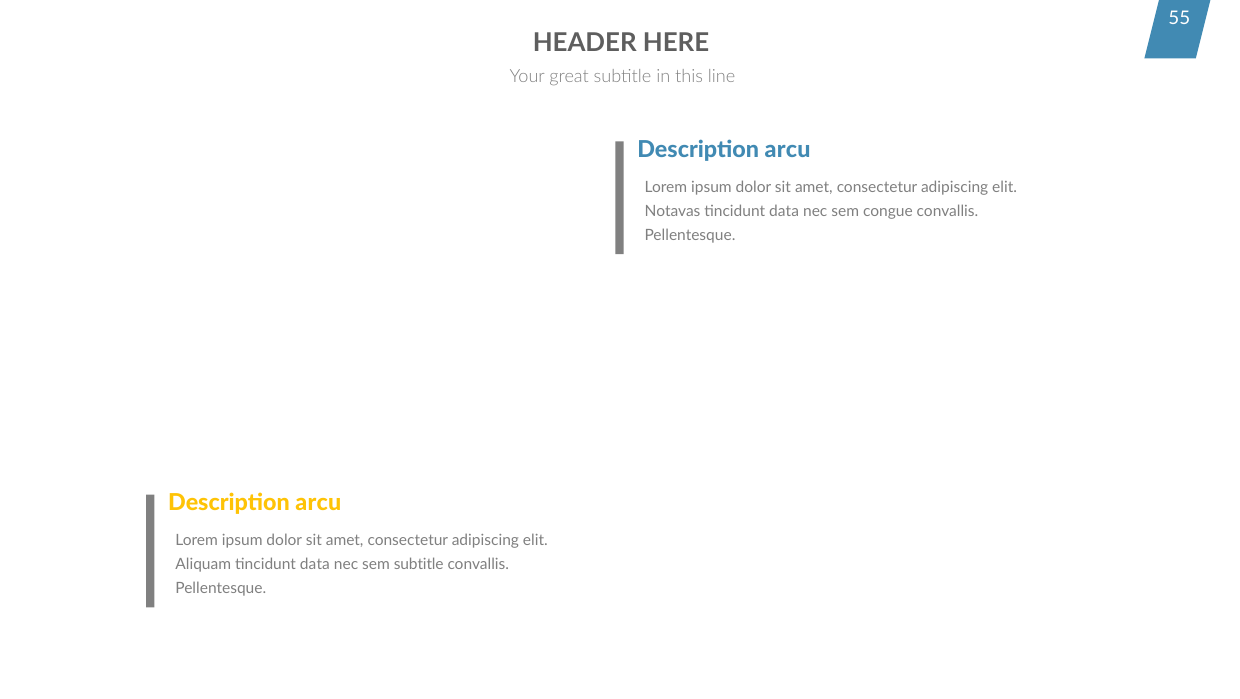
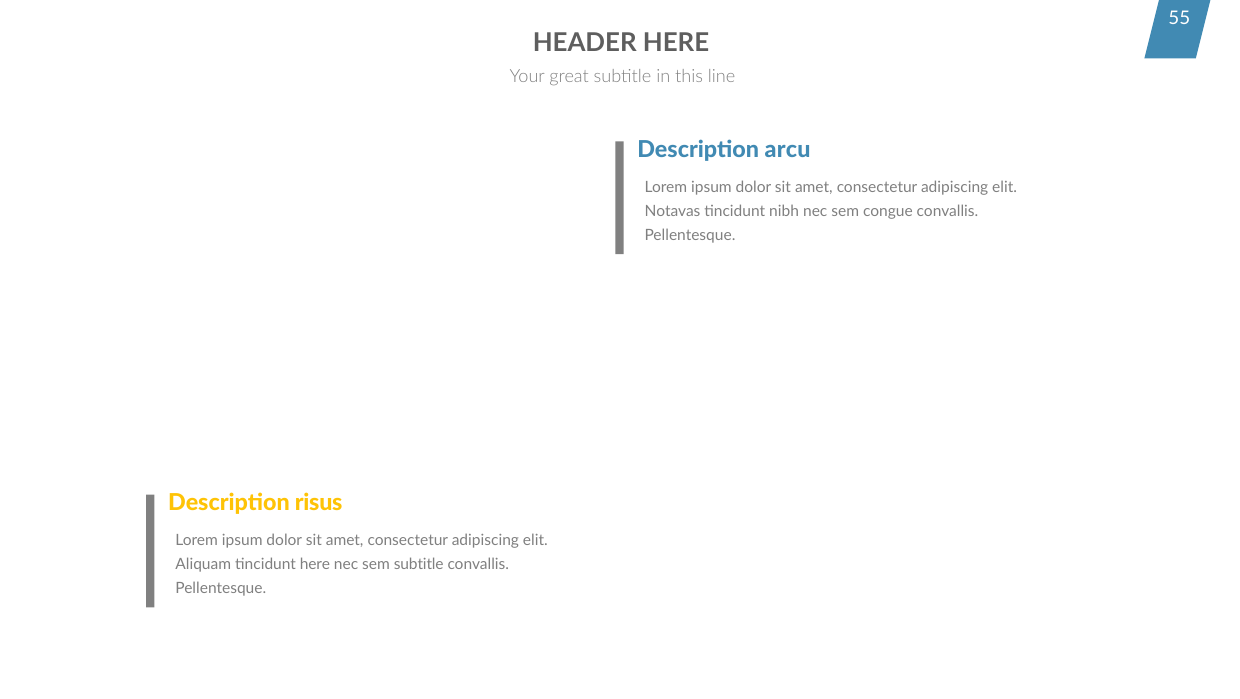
data at (784, 211): data -> nibh
arcu at (318, 503): arcu -> risus
Aliquam tincidunt data: data -> here
